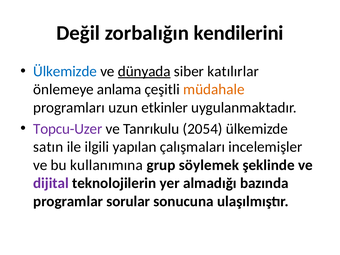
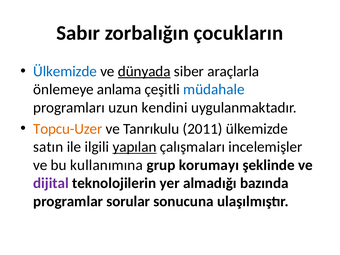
Değil: Değil -> Sabır
kendilerini: kendilerini -> çocukların
katılırlar: katılırlar -> araçlarla
müdahale colour: orange -> blue
etkinler: etkinler -> kendini
Topcu-Uzer colour: purple -> orange
2054: 2054 -> 2011
yapılan underline: none -> present
söylemek: söylemek -> korumayı
